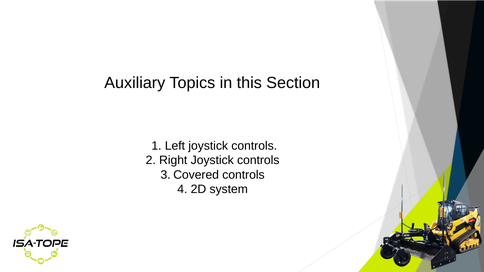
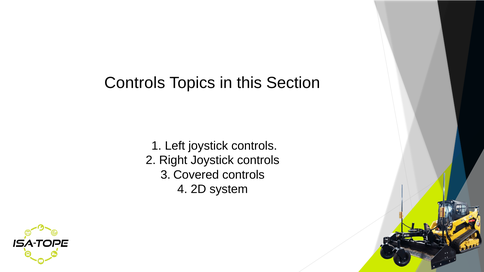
Auxiliary at (135, 83): Auxiliary -> Controls
